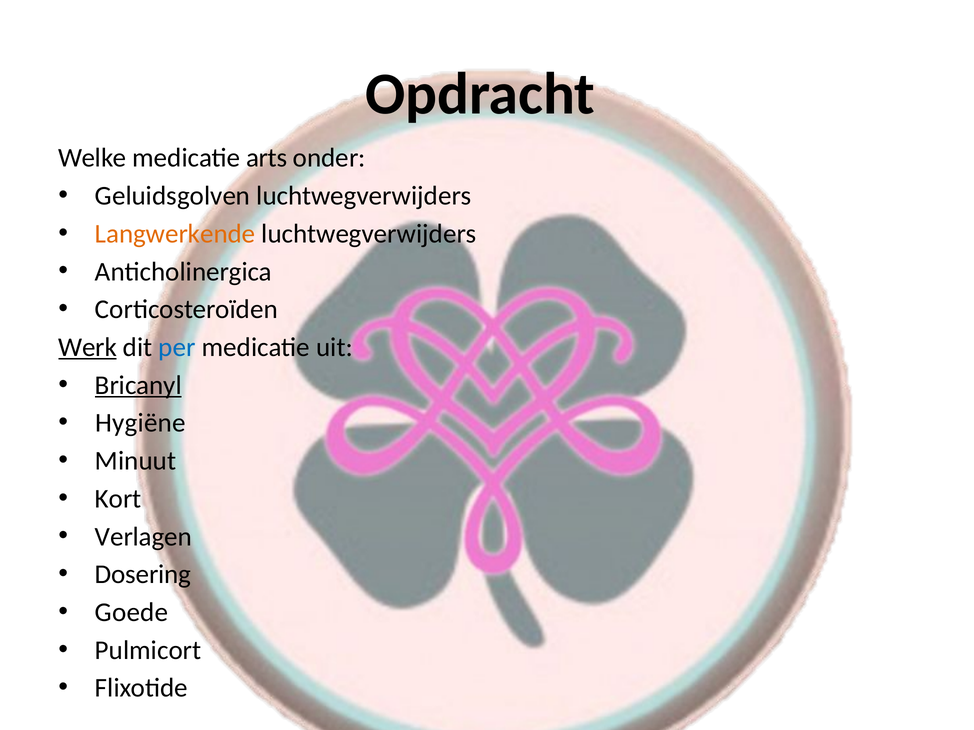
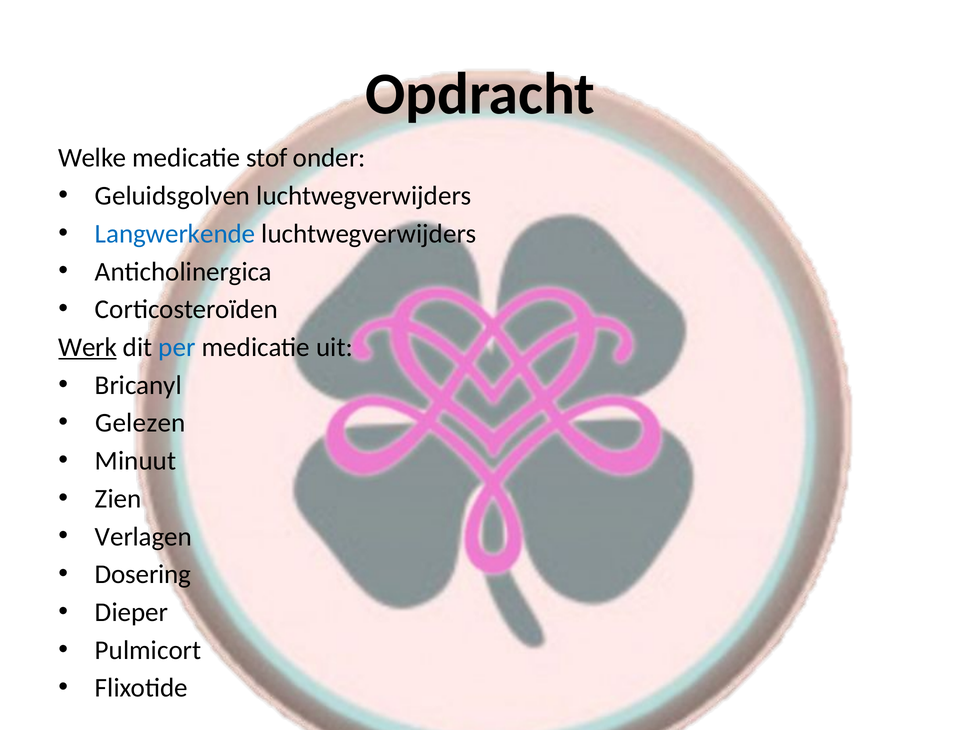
arts: arts -> stof
Langwerkende colour: orange -> blue
Bricanyl underline: present -> none
Hygiëne: Hygiëne -> Gelezen
Kort: Kort -> Zien
Goede: Goede -> Dieper
